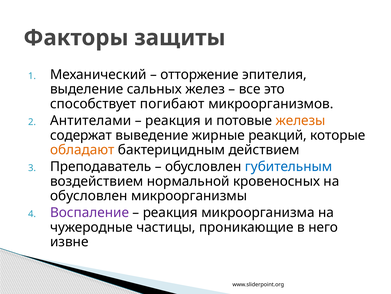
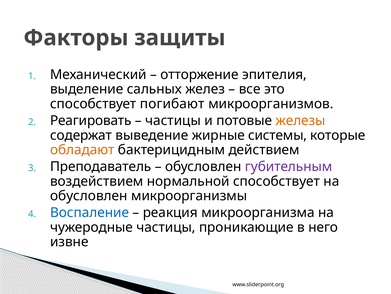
Антителами: Антителами -> Реагировать
реакция at (173, 120): реакция -> частицы
реакций: реакций -> системы
губительным colour: blue -> purple
нормальной кровеносных: кровеносных -> способствует
Воспаление colour: purple -> blue
